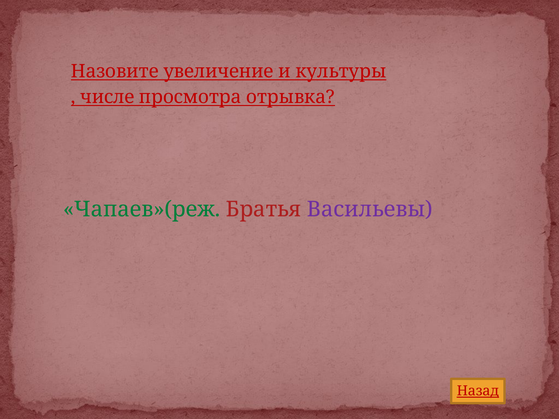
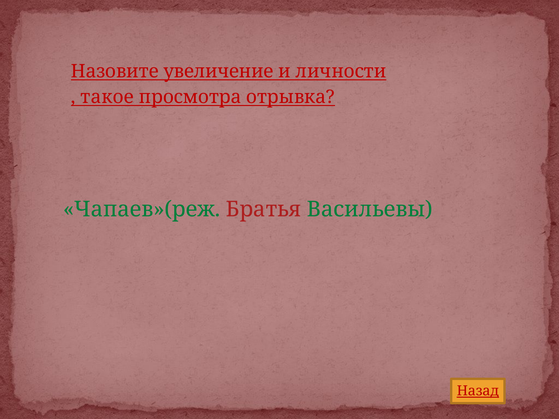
культуры: культуры -> личности
числе: числе -> такое
Васильевы colour: purple -> green
